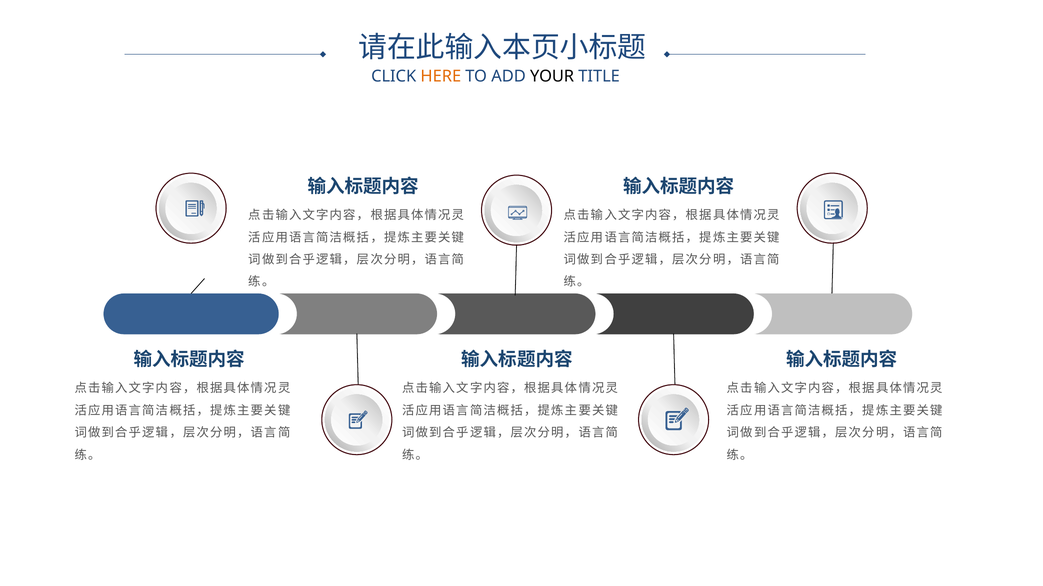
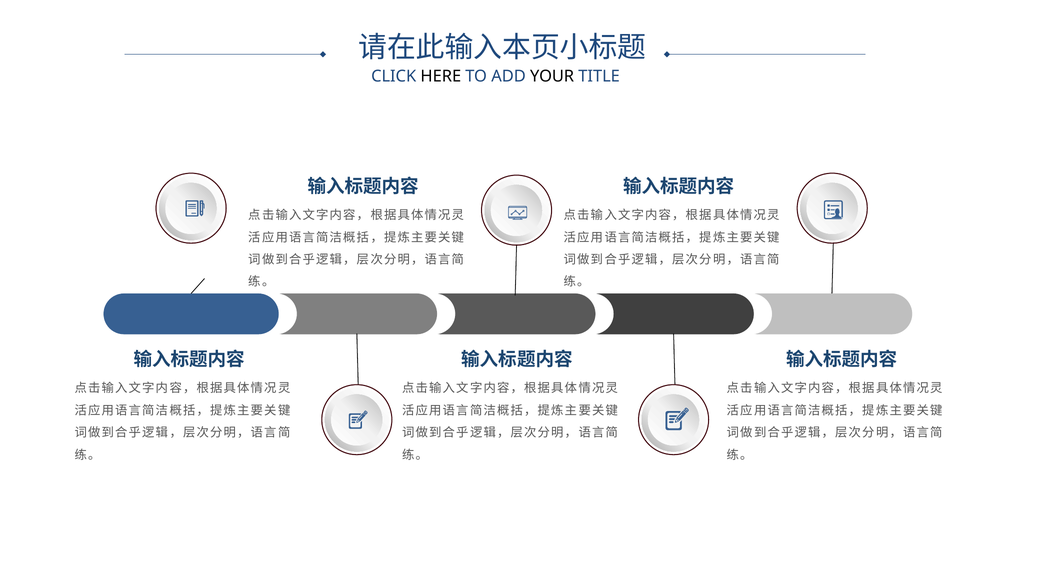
HERE colour: orange -> black
